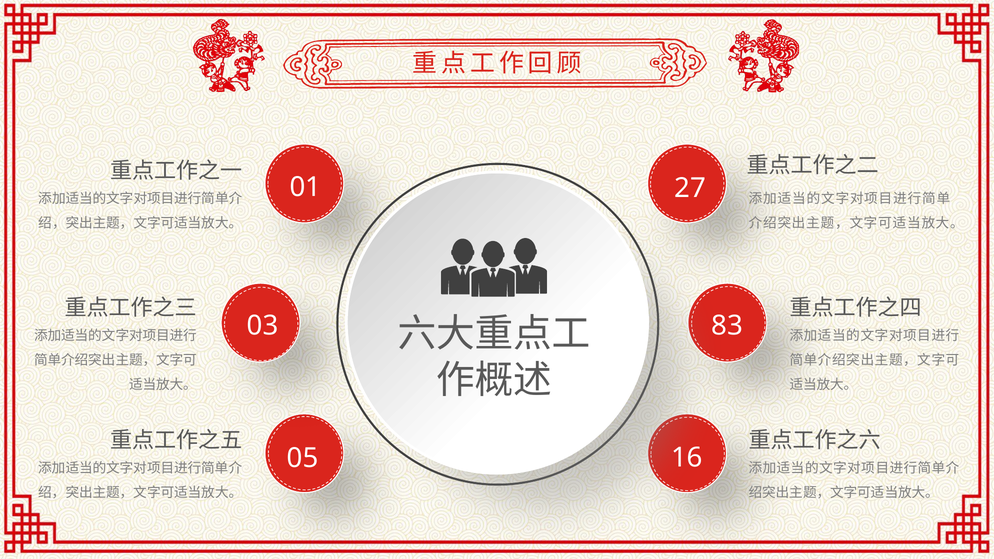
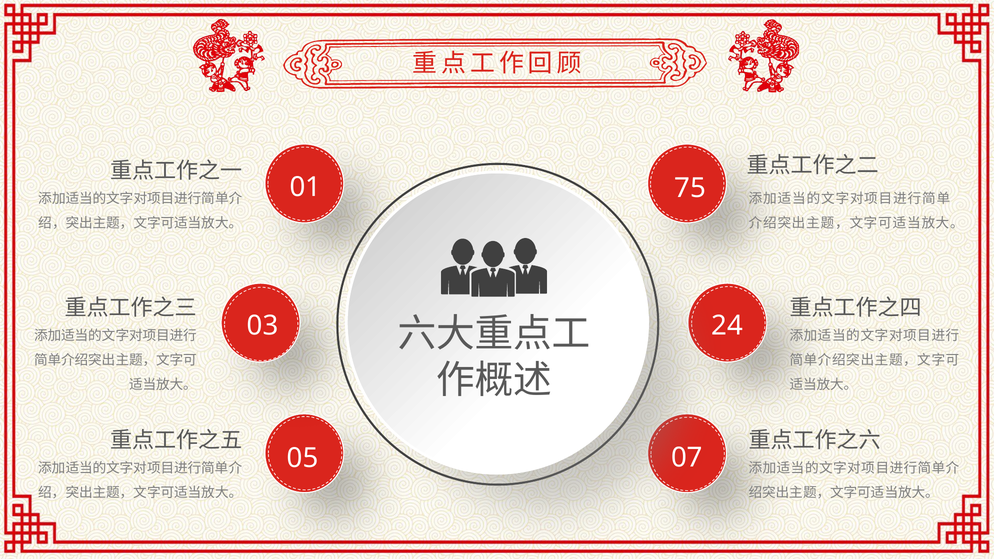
27: 27 -> 75
83: 83 -> 24
16: 16 -> 07
